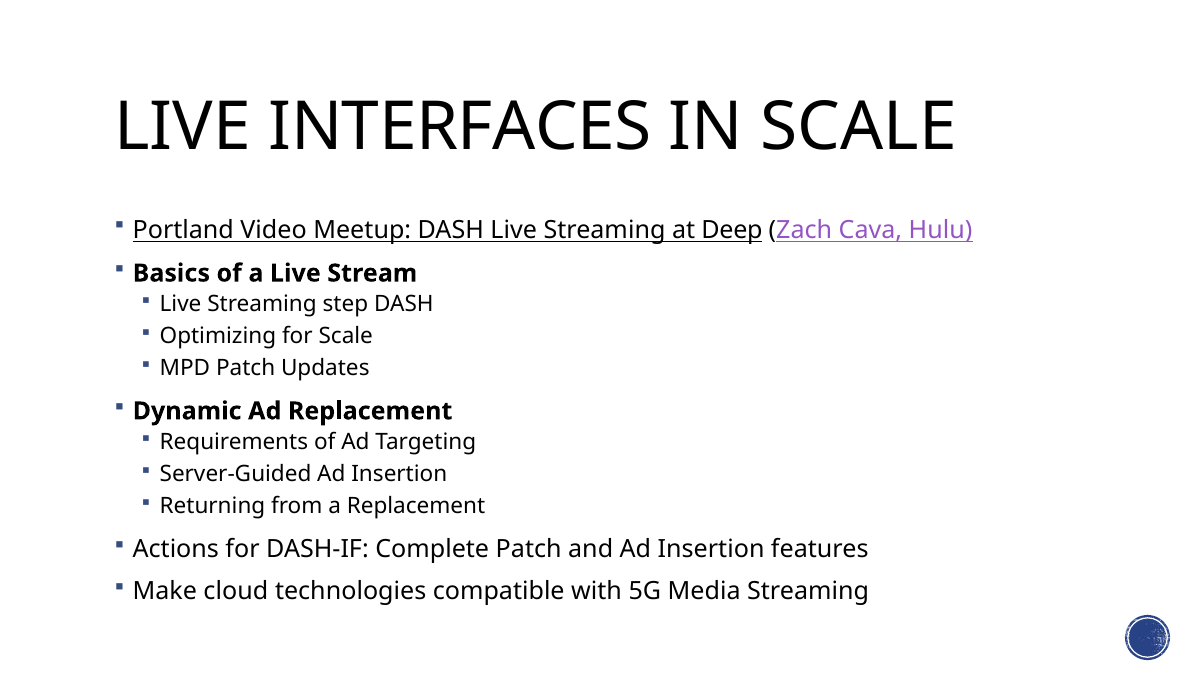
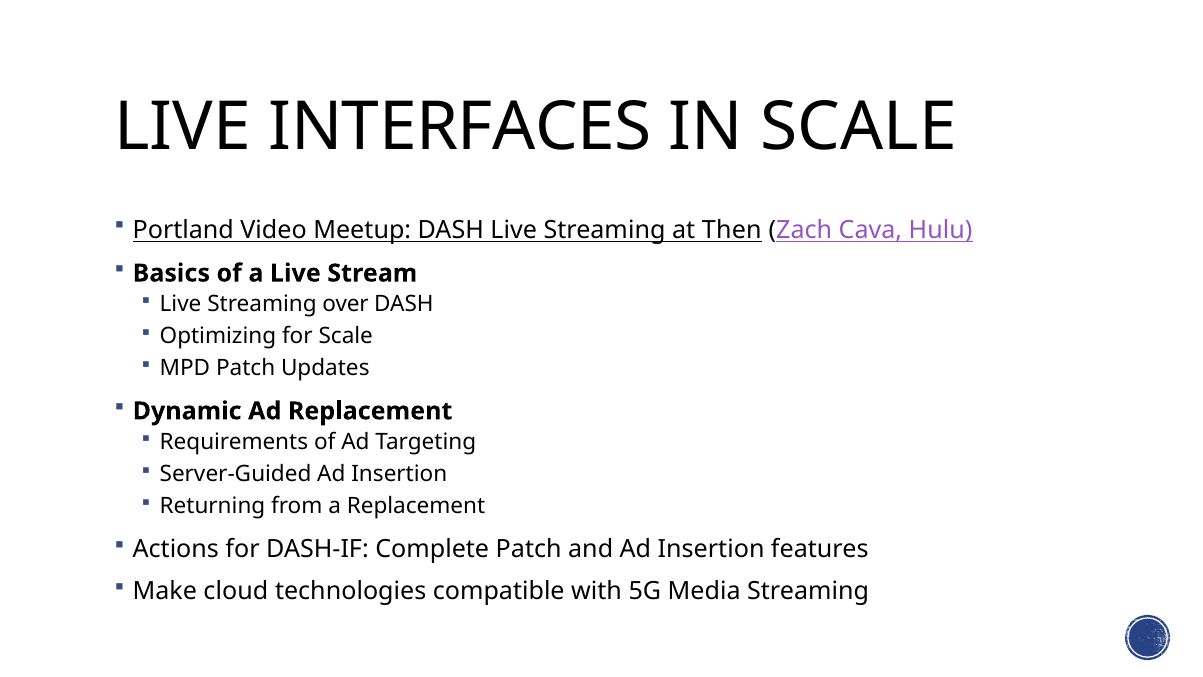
Deep: Deep -> Then
step: step -> over
